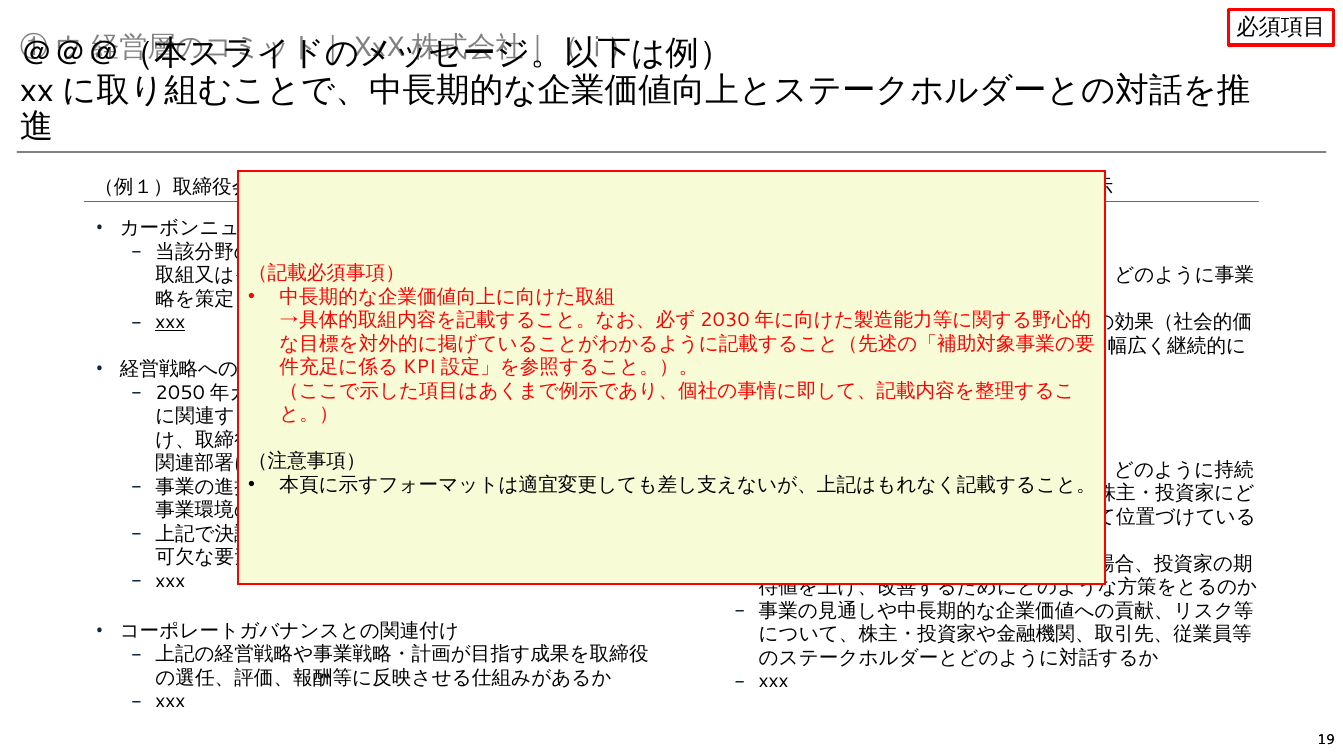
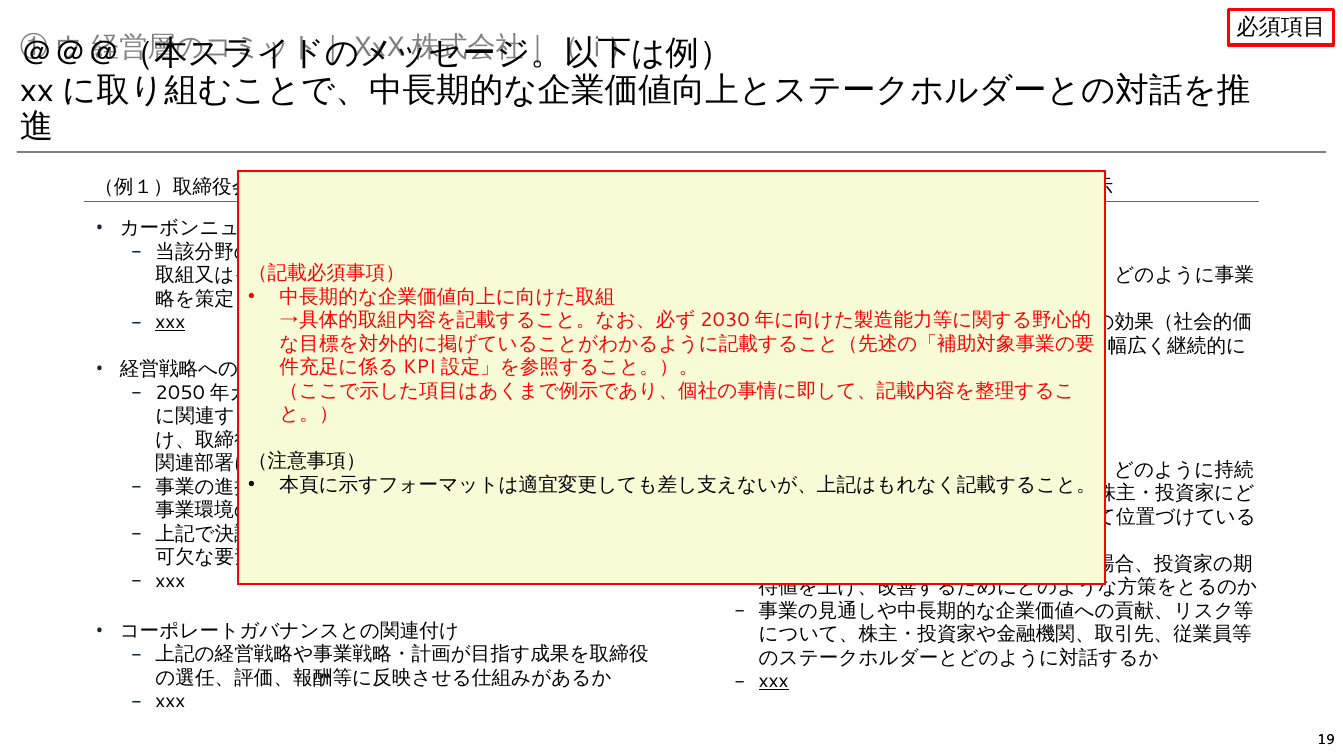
xxx at (774, 682) underline: none -> present
